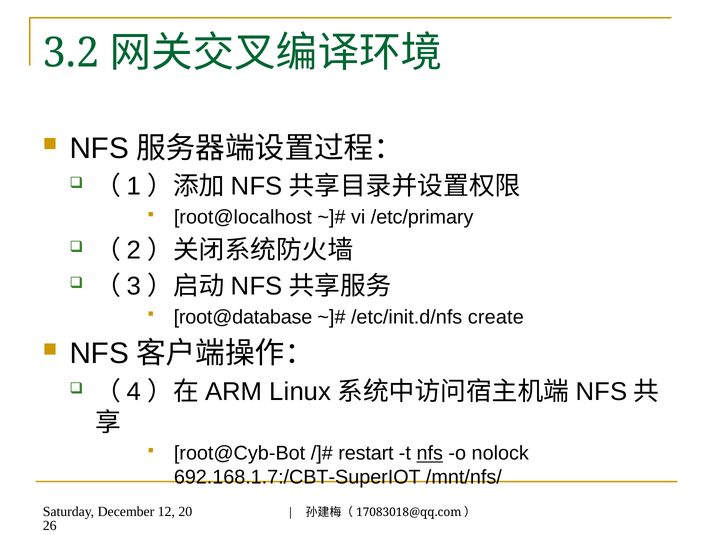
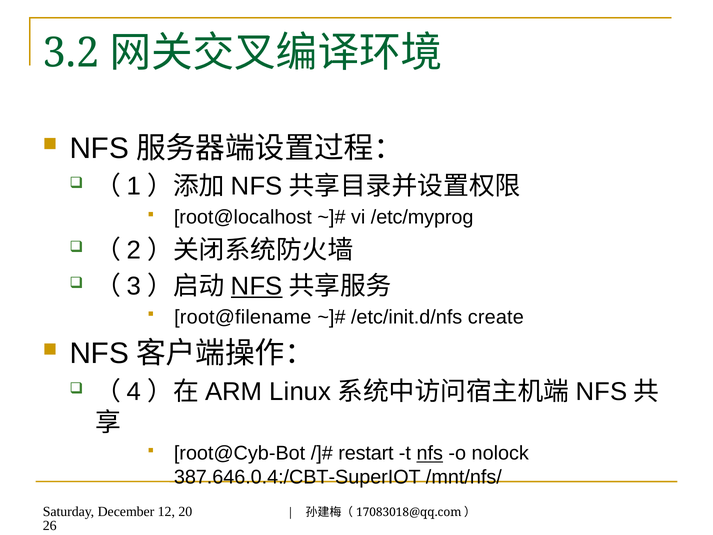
/etc/primary: /etc/primary -> /etc/myprog
NFS at (257, 286) underline: none -> present
root@database: root@database -> root@filename
692.168.1.7:/CBT-SuperIOT: 692.168.1.7:/CBT-SuperIOT -> 387.646.0.4:/CBT-SuperIOT
